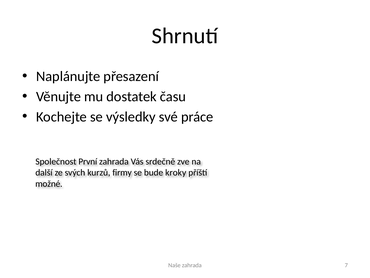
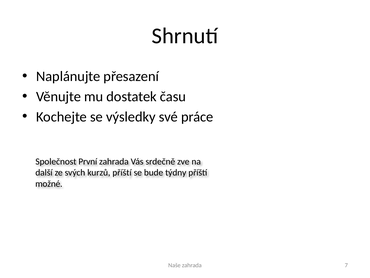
kurzů firmy: firmy -> příští
kroky: kroky -> týdny
